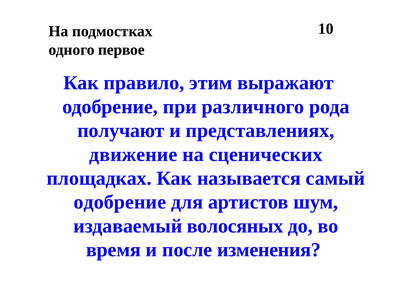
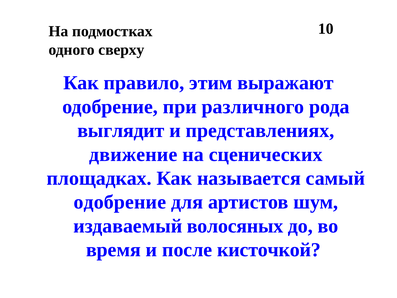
первое: первое -> сверху
получают: получают -> выглядит
изменения: изменения -> кисточкой
